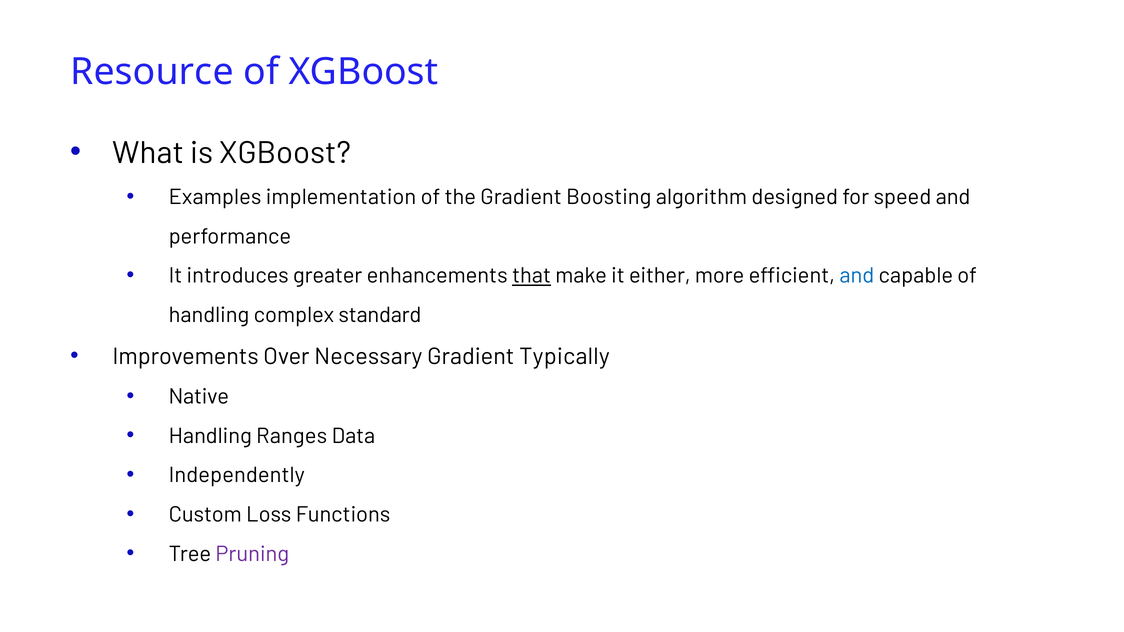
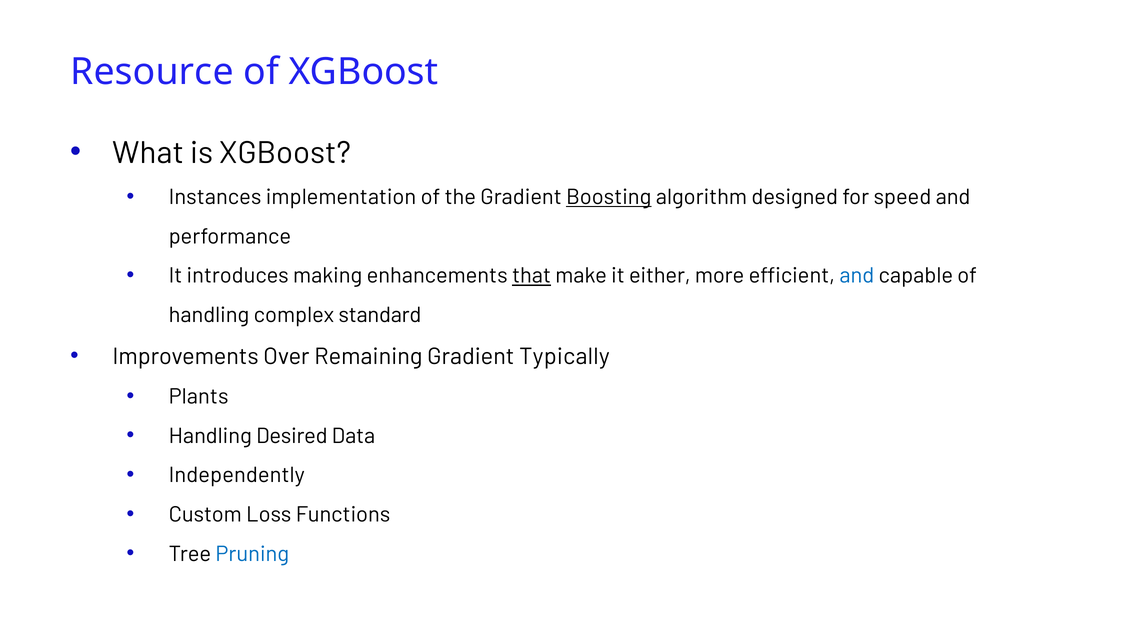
Examples: Examples -> Instances
Boosting underline: none -> present
greater: greater -> making
Necessary: Necessary -> Remaining
Native: Native -> Plants
Ranges: Ranges -> Desired
Pruning colour: purple -> blue
